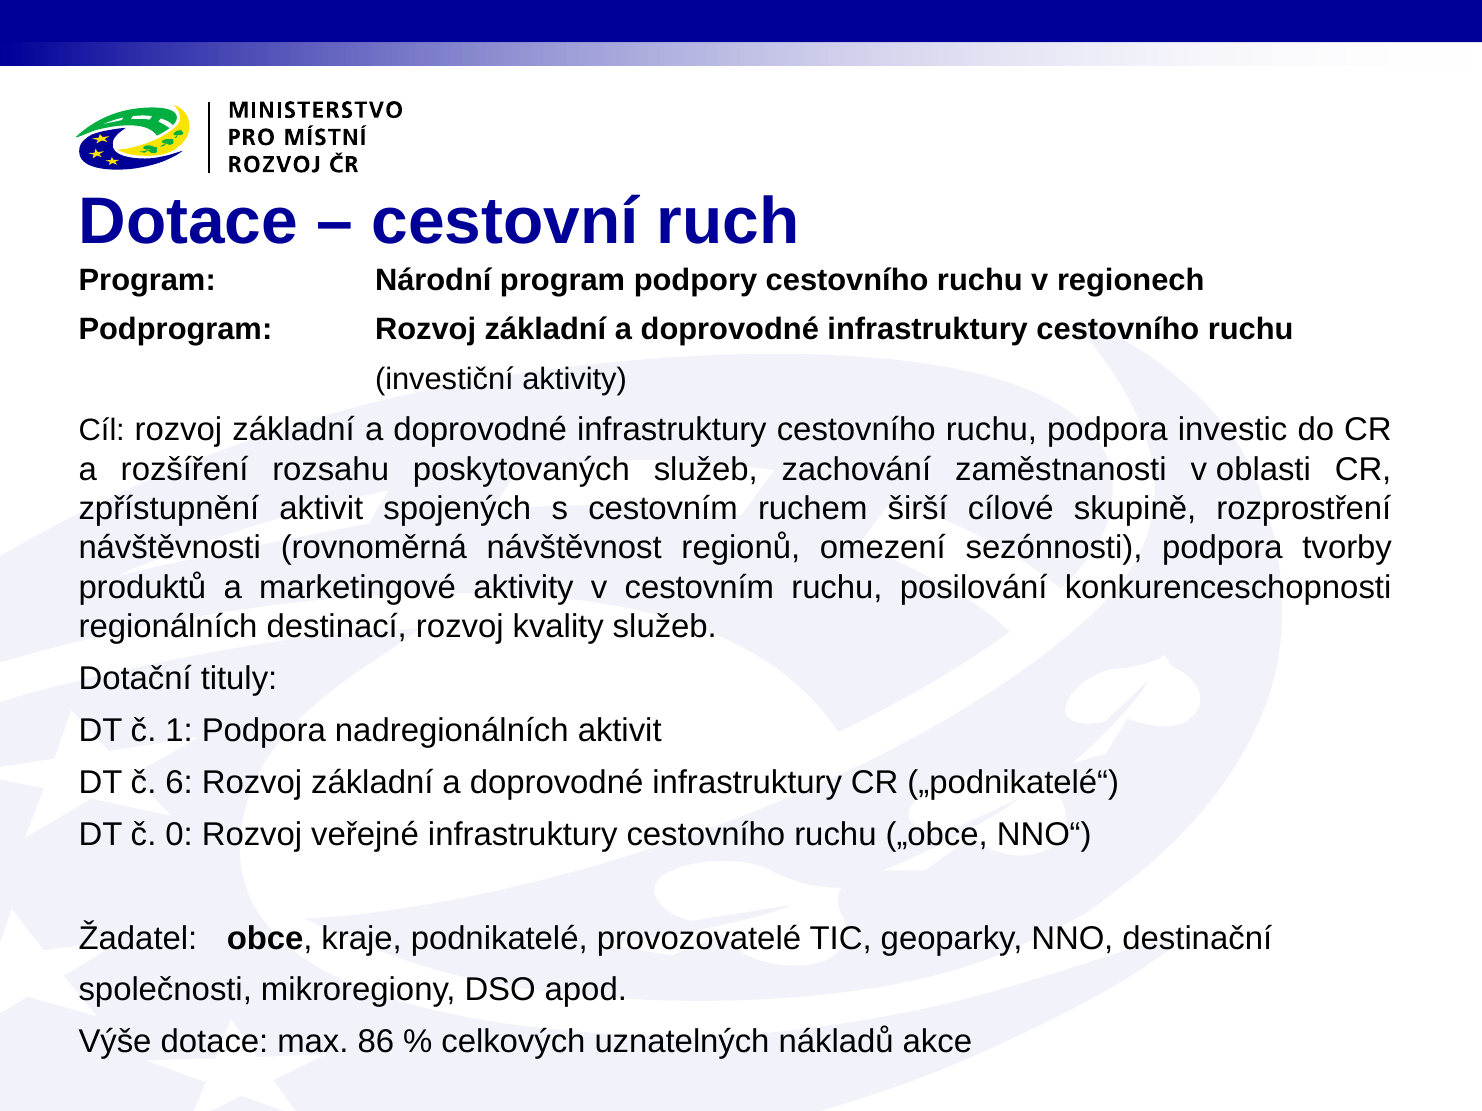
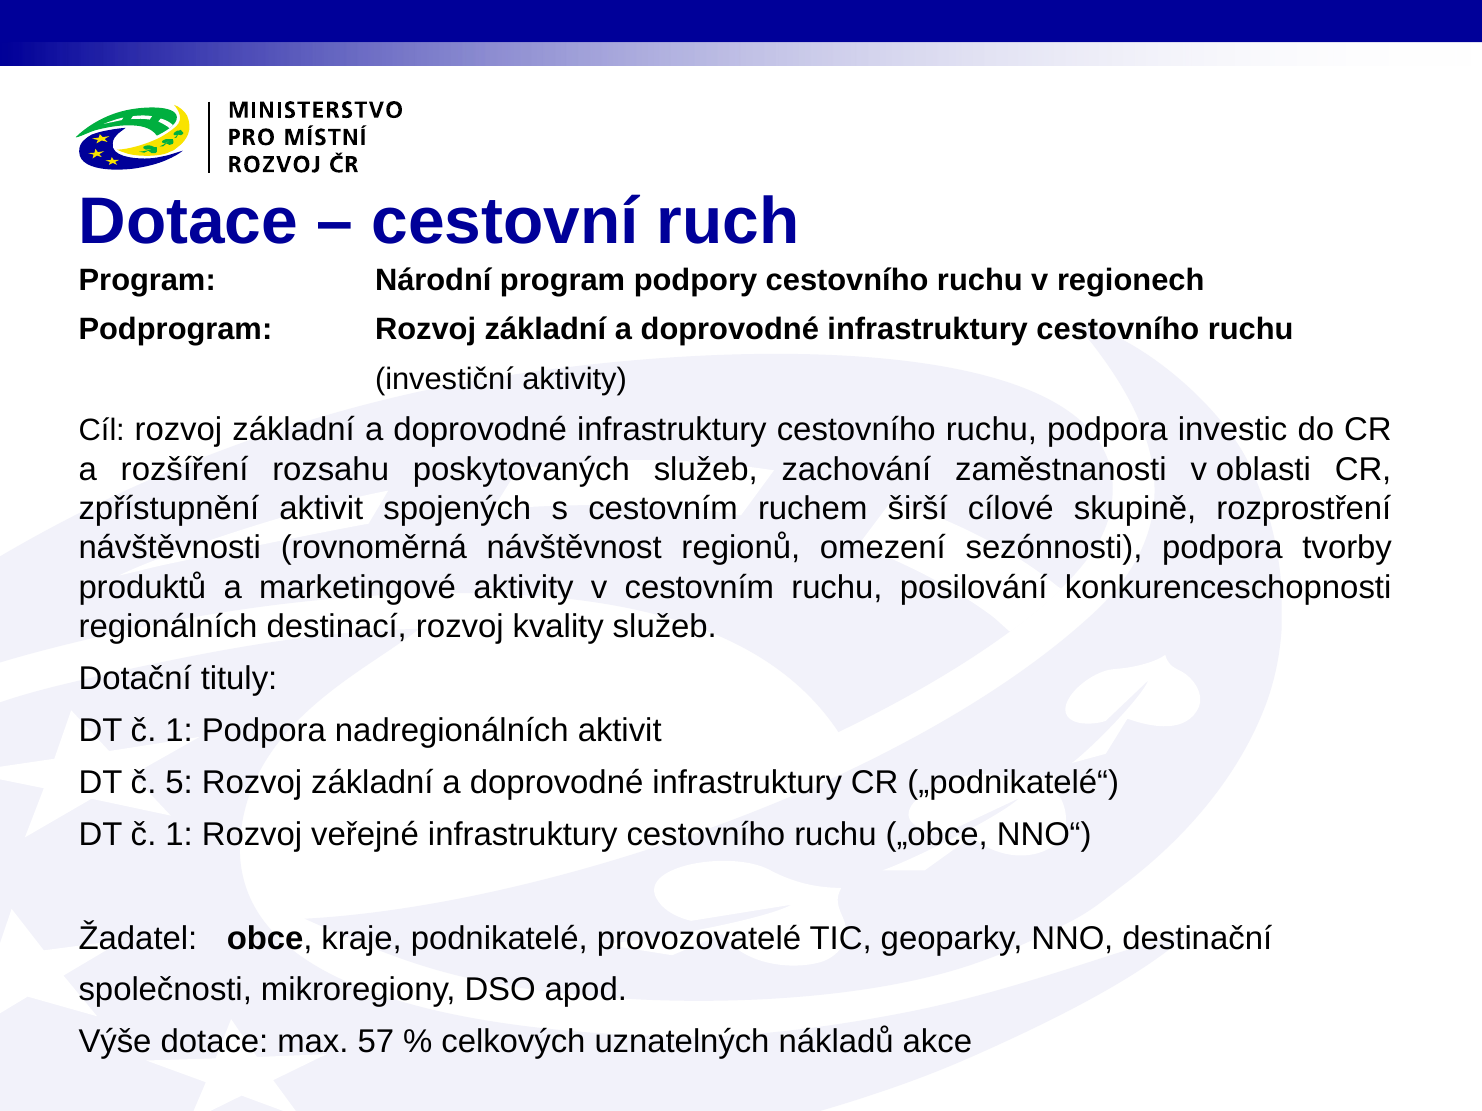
6: 6 -> 5
0 at (179, 835): 0 -> 1
86: 86 -> 57
